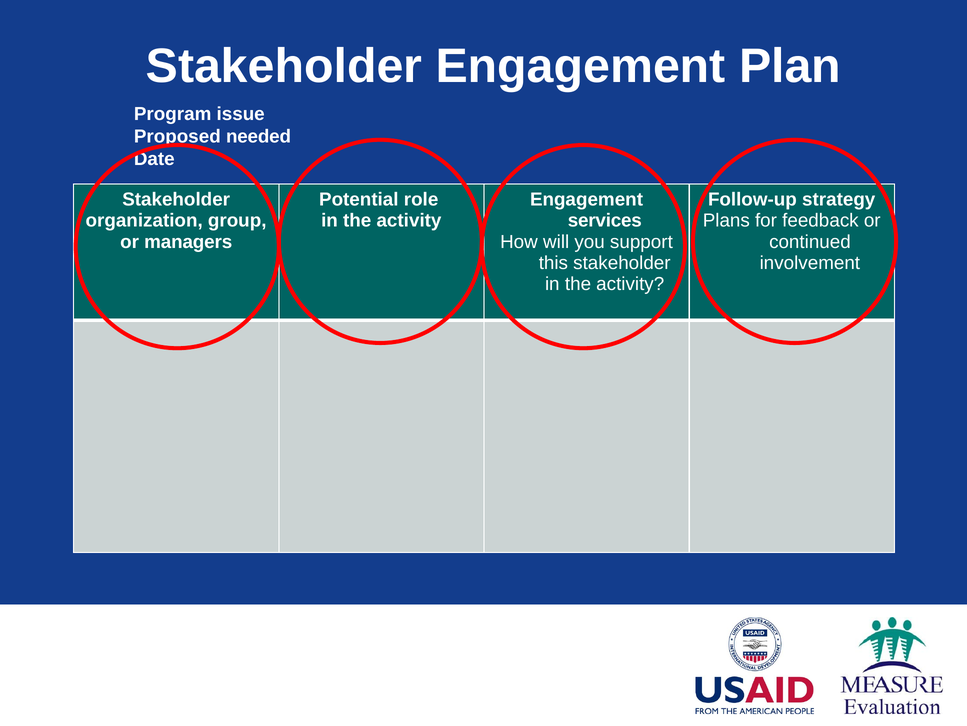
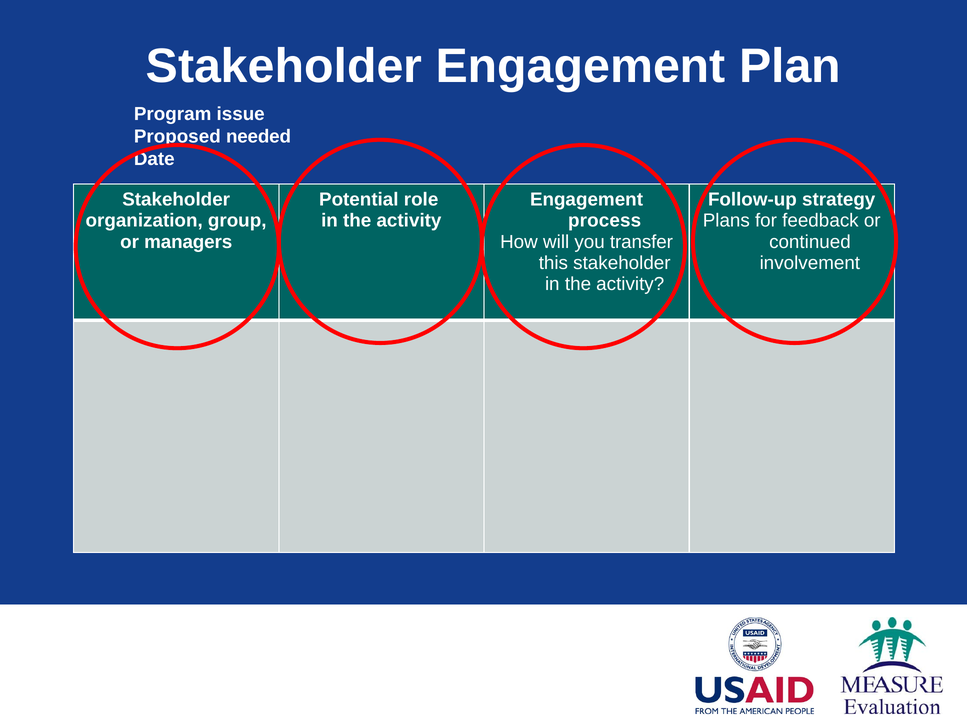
services: services -> process
support: support -> transfer
